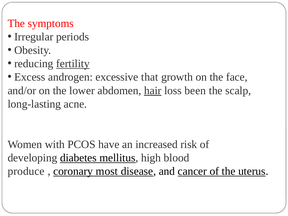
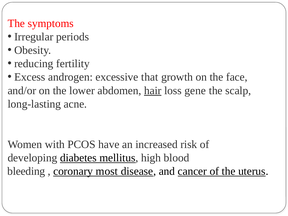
fertility underline: present -> none
been: been -> gene
produce: produce -> bleeding
